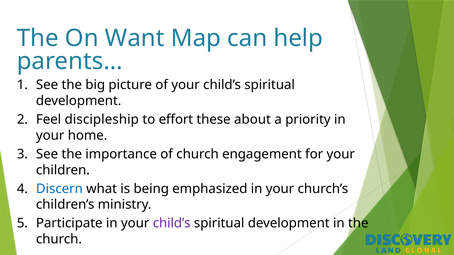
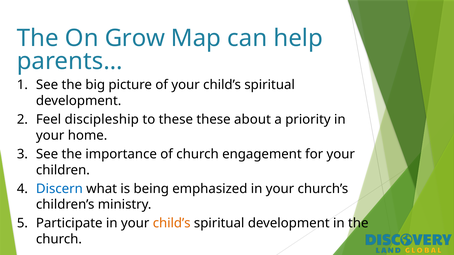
Want: Want -> Grow
to effort: effort -> these
child’s at (172, 224) colour: purple -> orange
